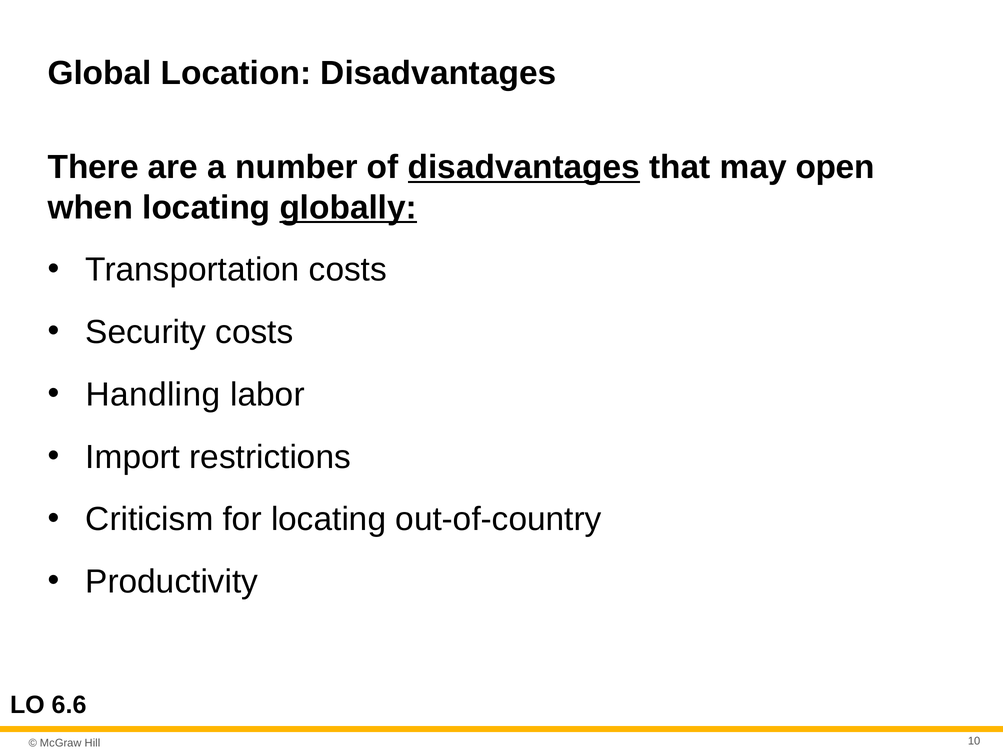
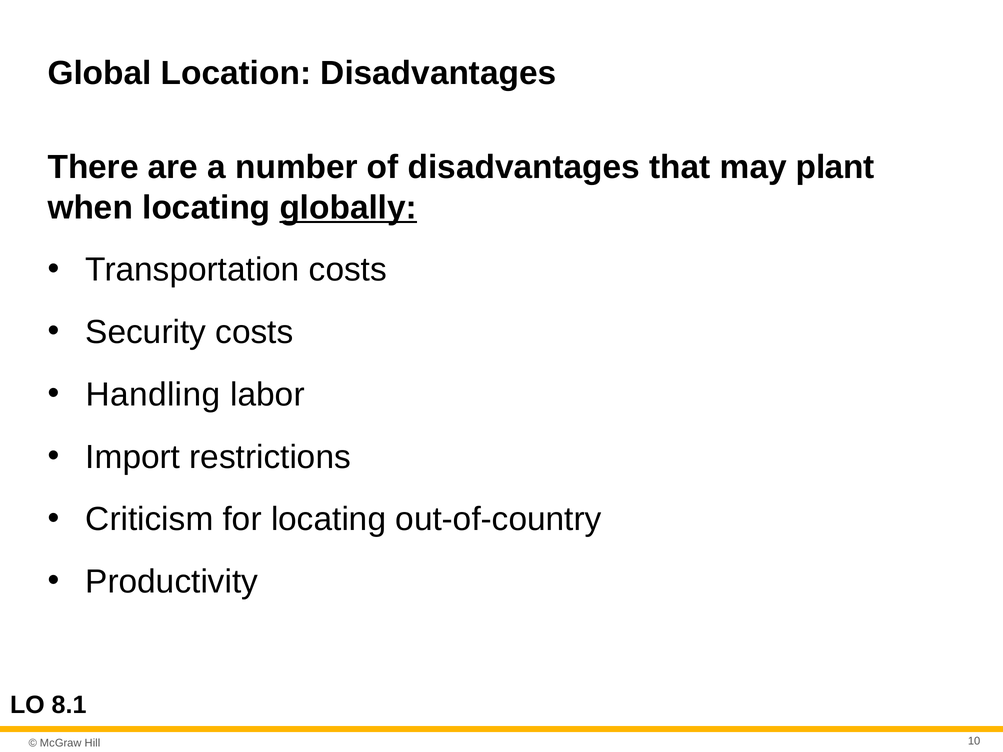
disadvantages at (524, 167) underline: present -> none
open: open -> plant
6.6: 6.6 -> 8.1
